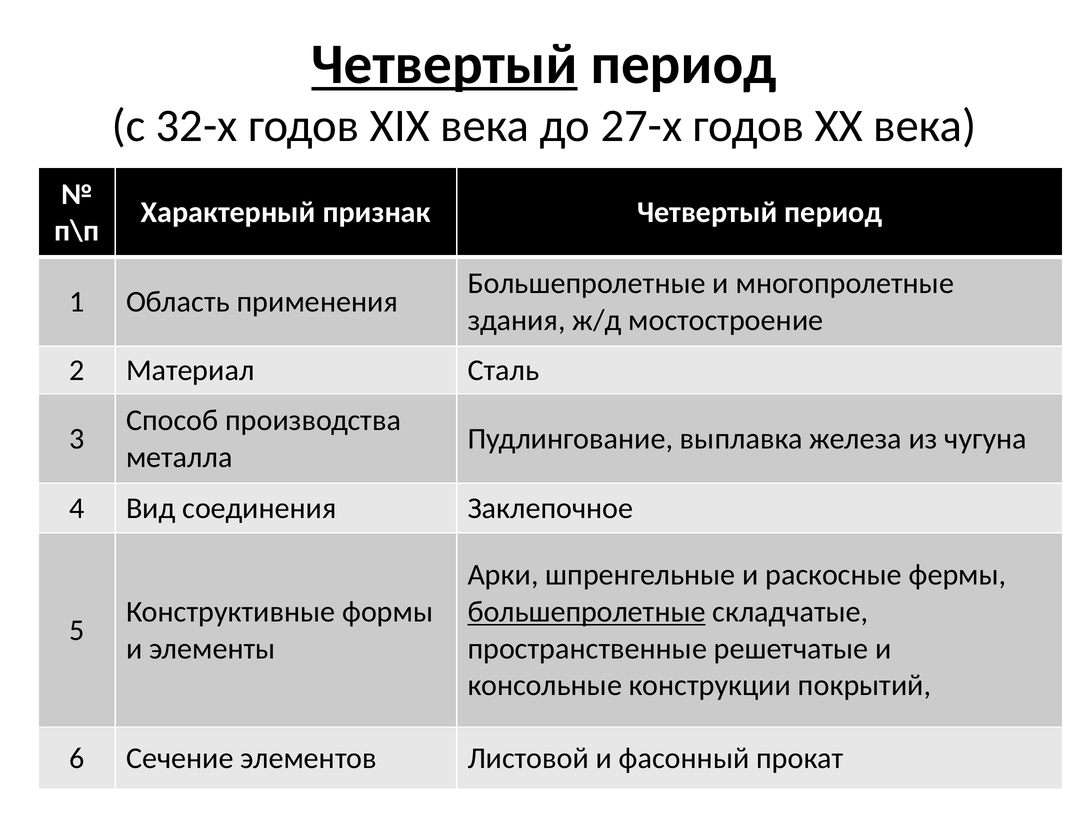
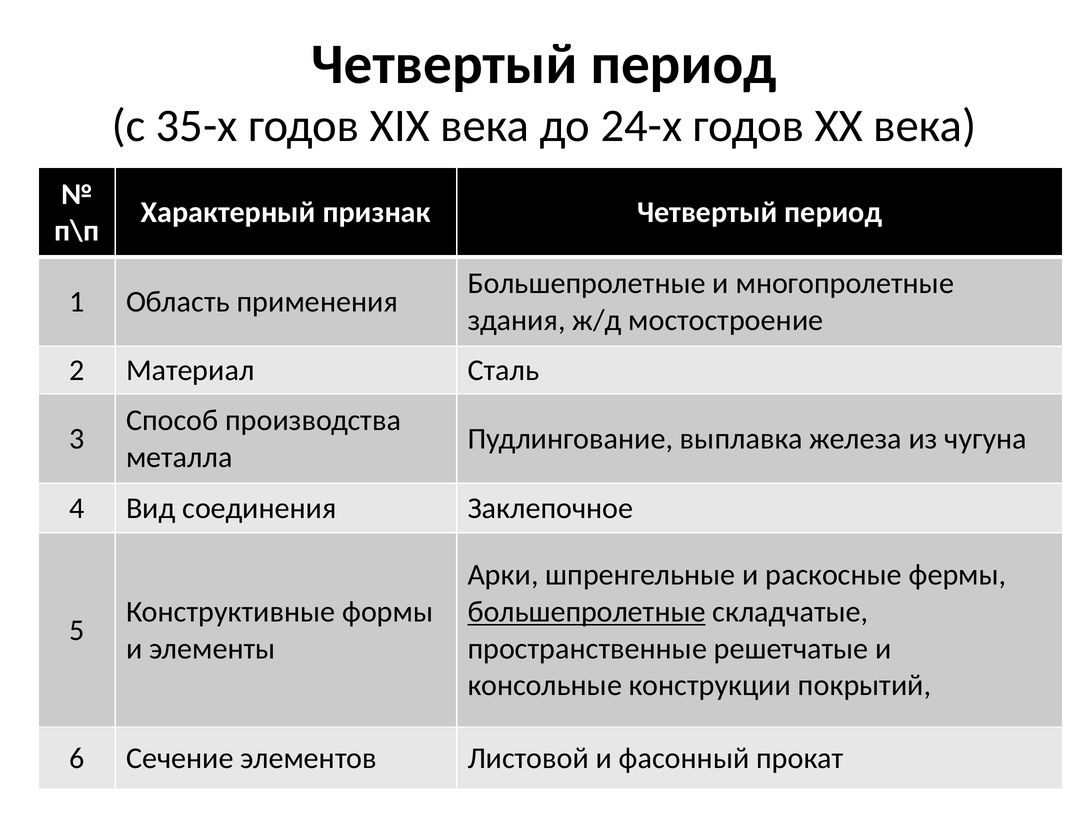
Четвертый at (444, 64) underline: present -> none
32-х: 32-х -> 35-х
27-х: 27-х -> 24-х
